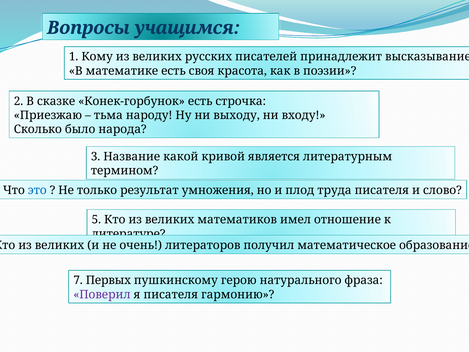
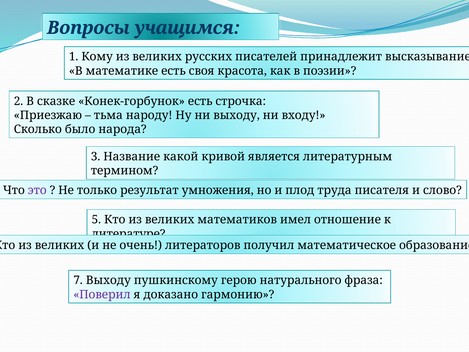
это colour: blue -> purple
7 Первых: Первых -> Выходу
я писателя: писателя -> доказано
